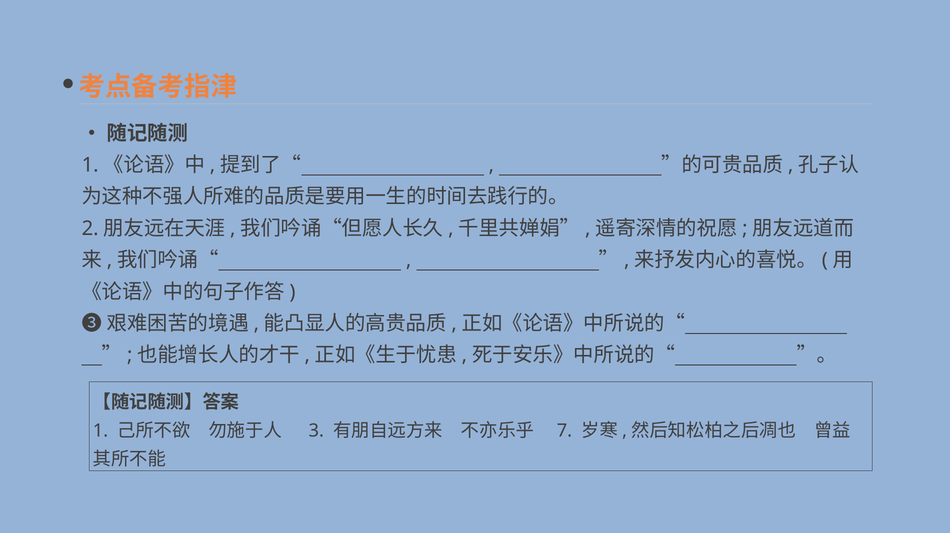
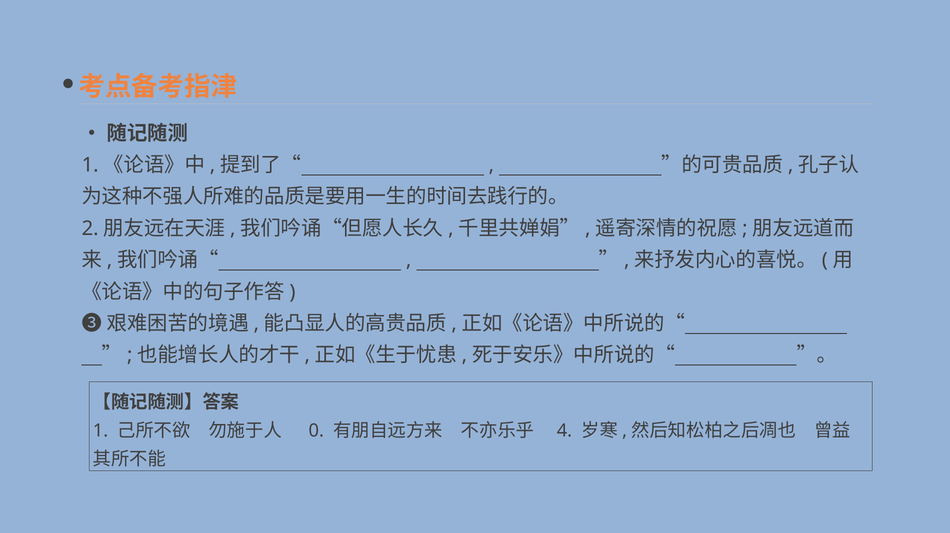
3: 3 -> 0
7: 7 -> 4
